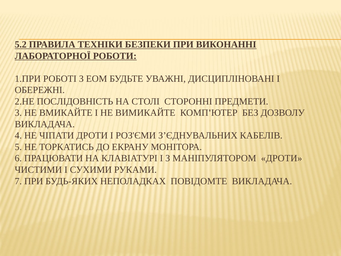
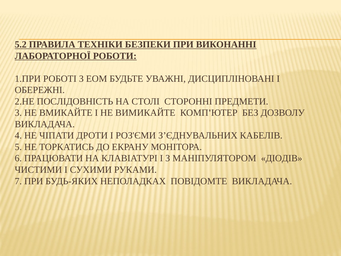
МАНІПУЛЯТОРОМ ДРОТИ: ДРОТИ -> ДІОДІВ
